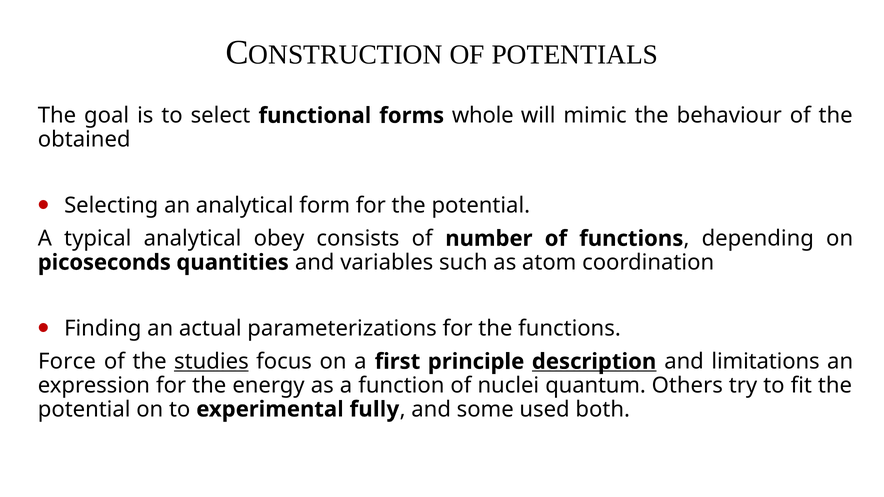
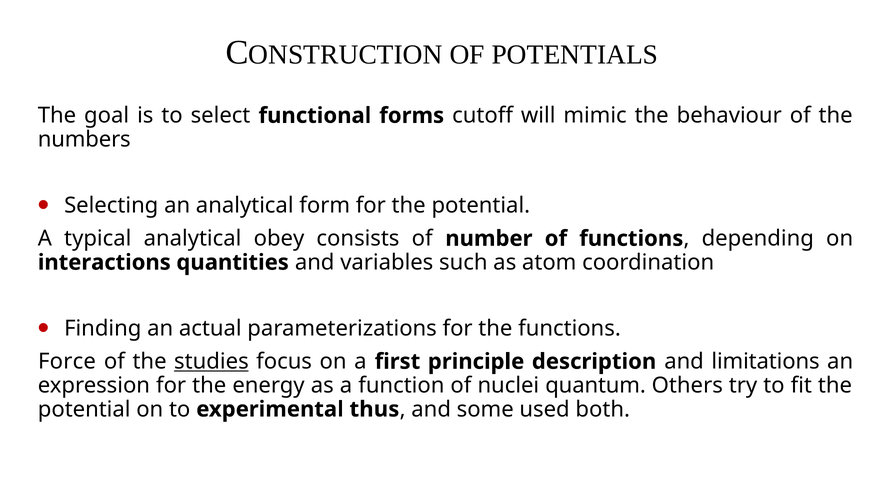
whole: whole -> cutoff
obtained: obtained -> numbers
picoseconds: picoseconds -> interactions
description underline: present -> none
fully: fully -> thus
